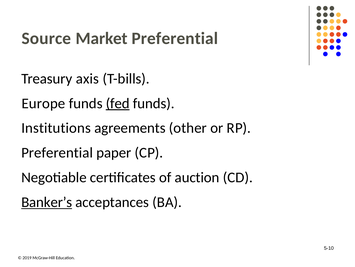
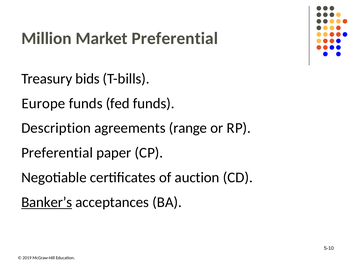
Source: Source -> Million
axis: axis -> bids
fed underline: present -> none
Institutions: Institutions -> Description
other: other -> range
